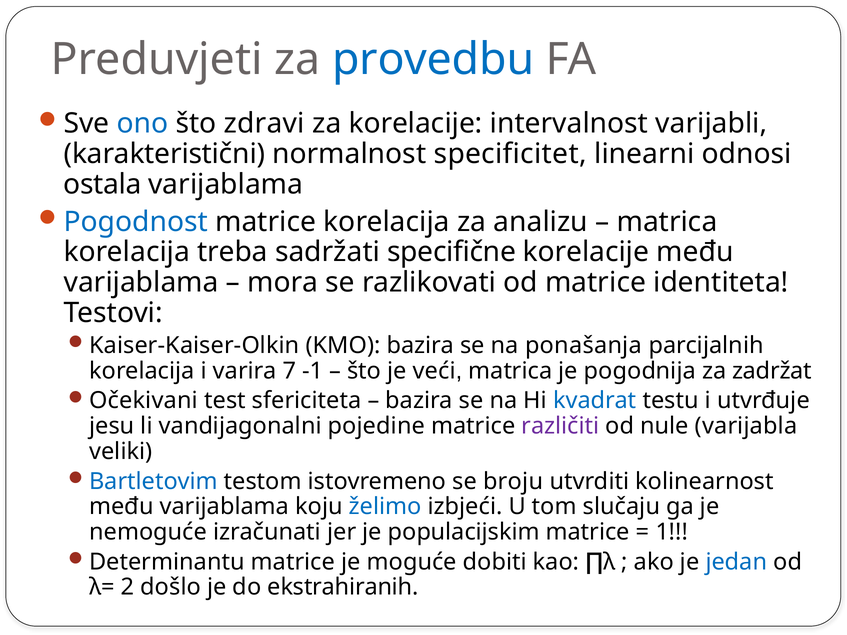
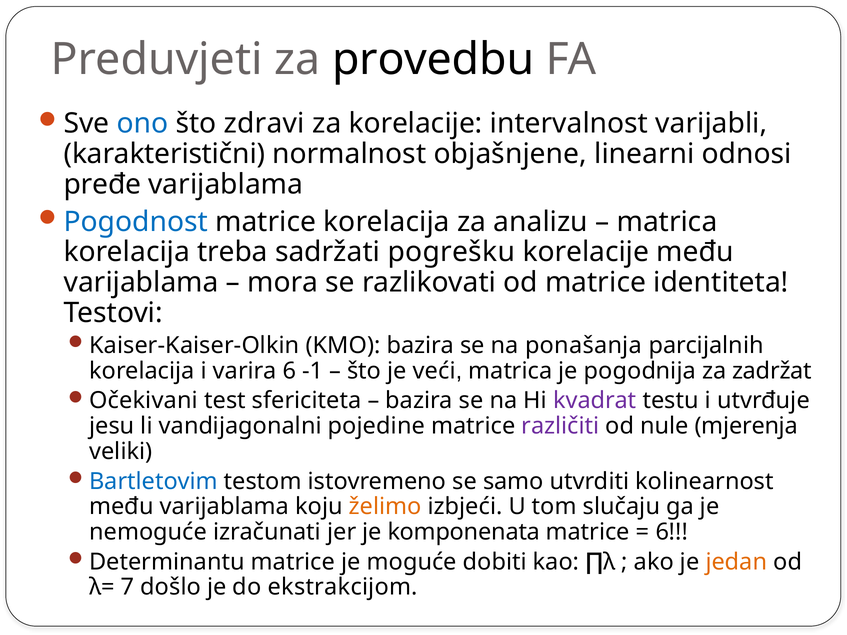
provedbu colour: blue -> black
specificitet: specificitet -> objašnjene
ostala: ostala -> pređe
specifične: specifične -> pogrešku
varira 7: 7 -> 6
kvadrat colour: blue -> purple
varijabla: varijabla -> mjerenja
broju: broju -> samo
želimo colour: blue -> orange
populacijskim: populacijskim -> komponenata
1 at (672, 532): 1 -> 6
jedan colour: blue -> orange
2: 2 -> 7
ekstrahiranih: ekstrahiranih -> ekstrakcijom
